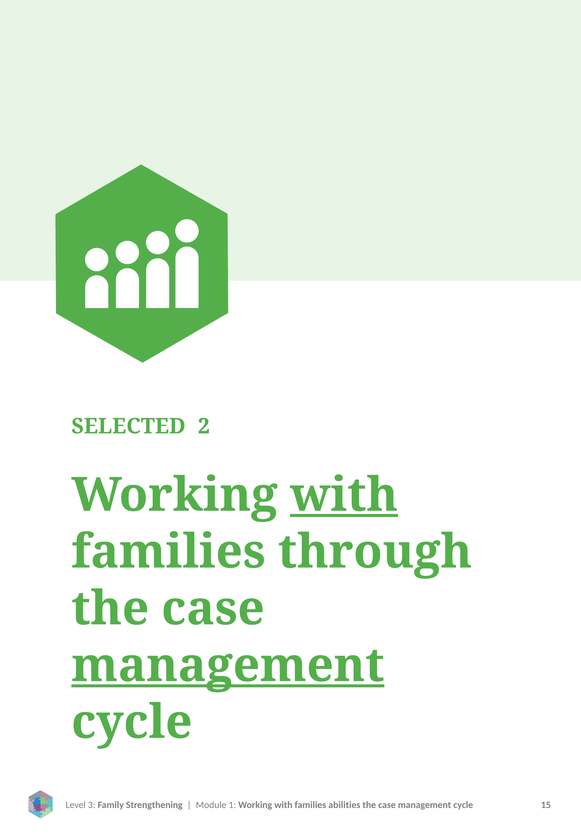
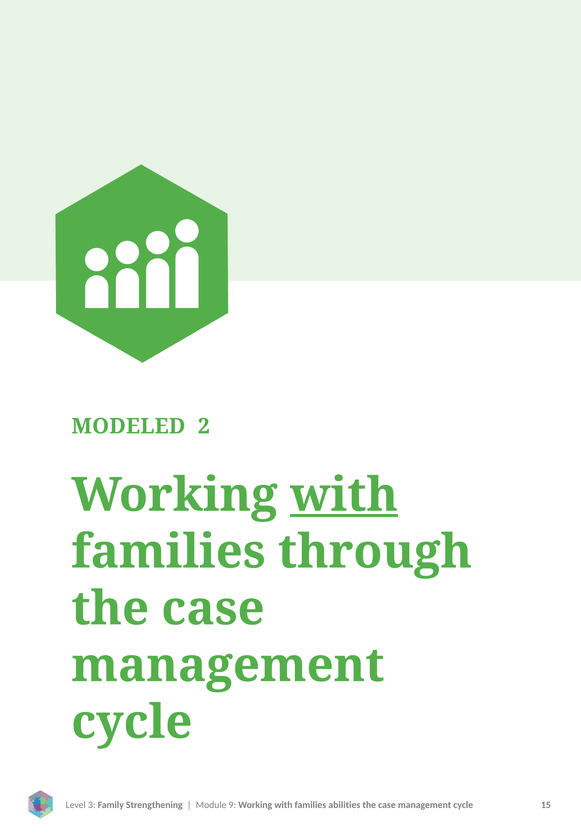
SELECTED: SELECTED -> MODELED
management at (228, 666) underline: present -> none
1: 1 -> 9
